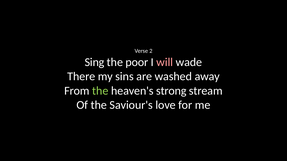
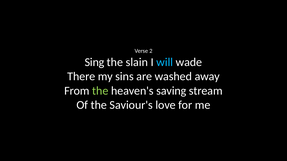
poor: poor -> slain
will colour: pink -> light blue
strong: strong -> saving
